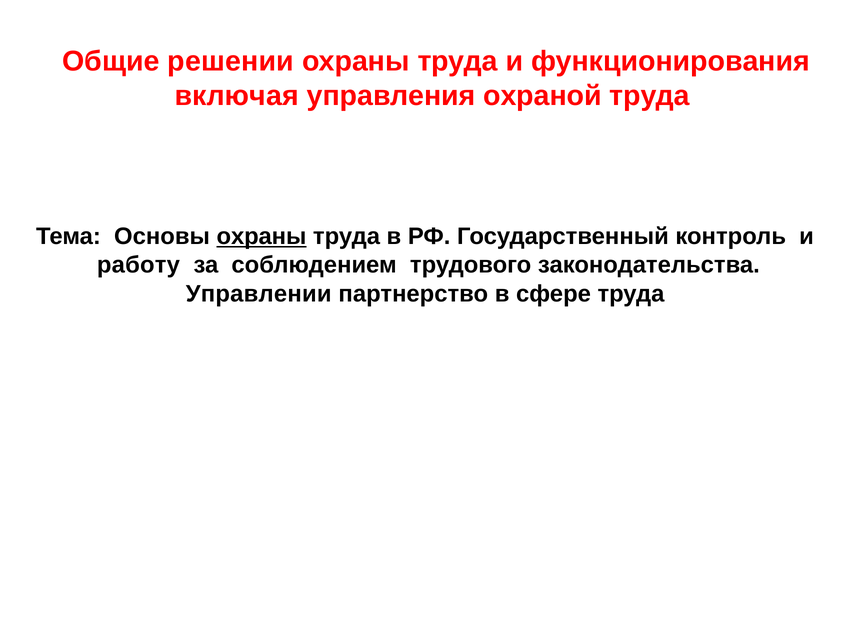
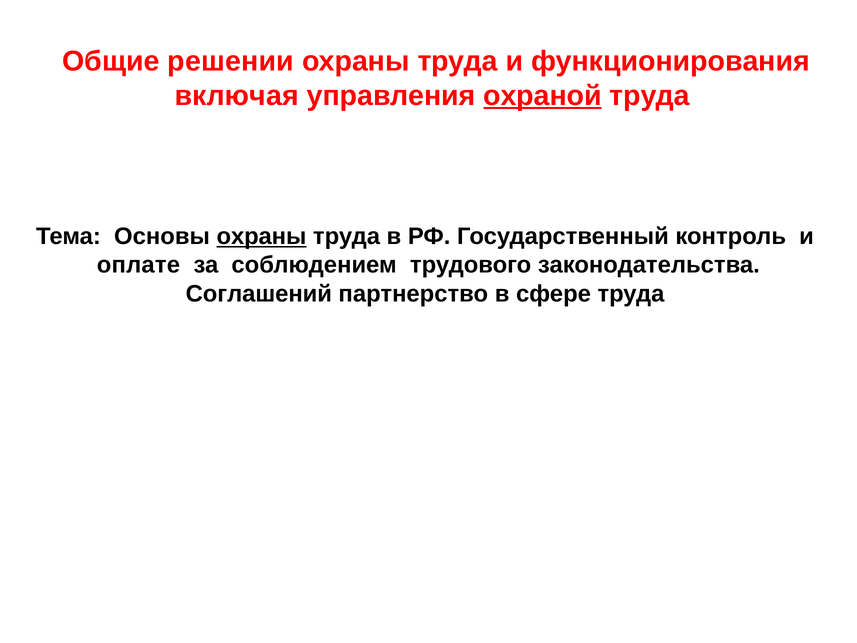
охраной underline: none -> present
работу: работу -> оплате
Управлении: Управлении -> Соглашений
